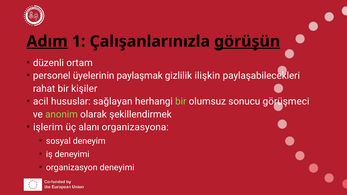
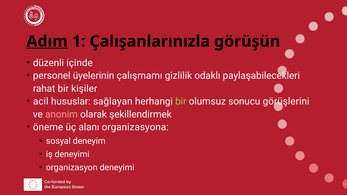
görüşün underline: present -> none
ortam: ortam -> içinde
paylaşmak: paylaşmak -> çalışmamı
ilişkin: ilişkin -> odaklı
görüşmeci: görüşmeci -> görüşlerini
anonim colour: light green -> pink
işlerim: işlerim -> öneme
